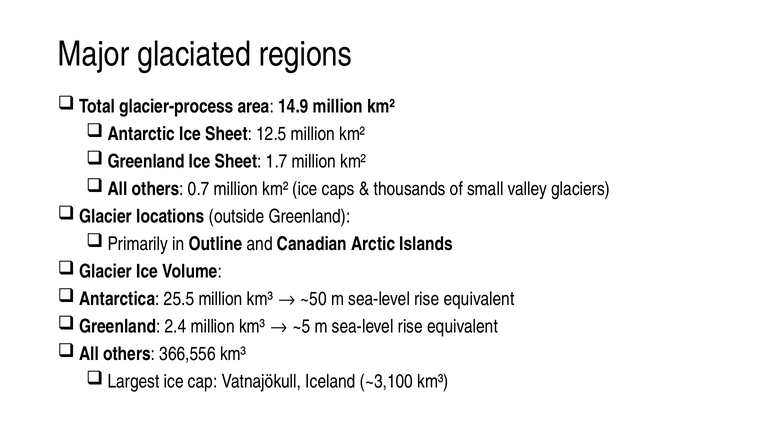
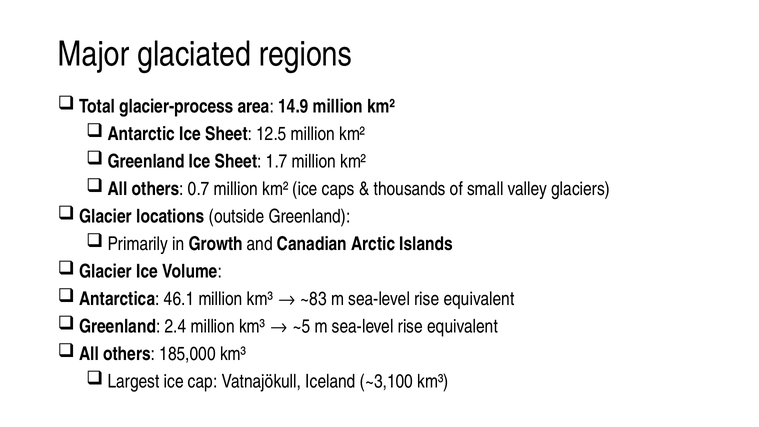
Outline: Outline -> Growth
25.5: 25.5 -> 46.1
~50: ~50 -> ~83
366,556: 366,556 -> 185,000
